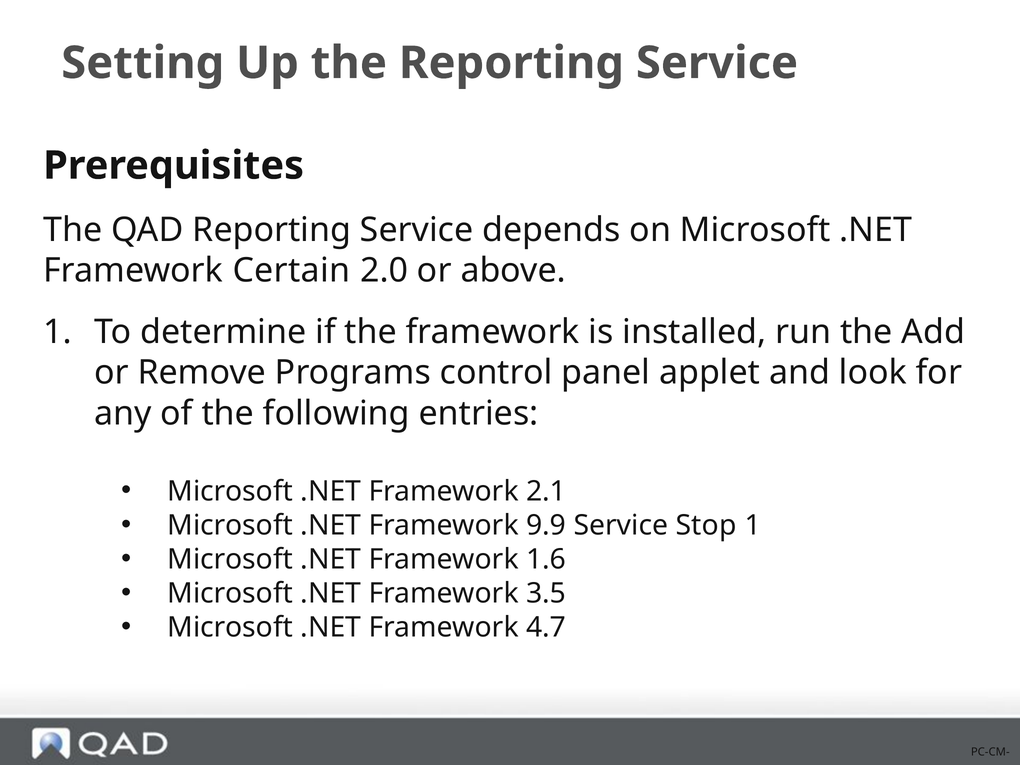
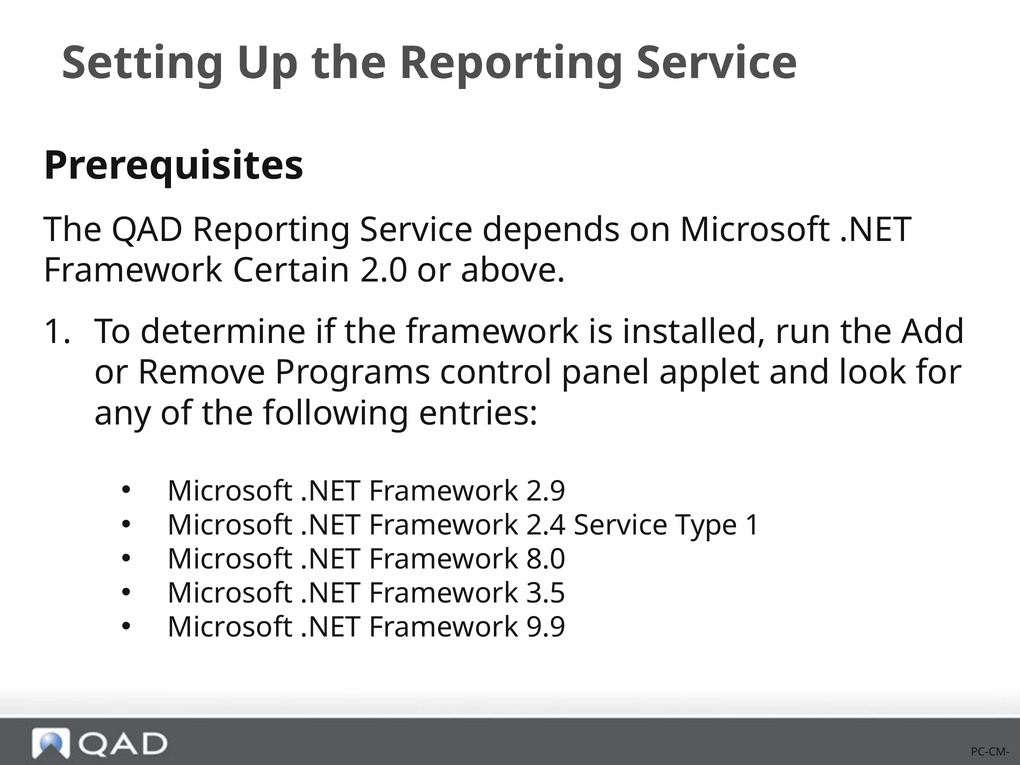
2.1: 2.1 -> 2.9
9.9: 9.9 -> 2.4
Stop: Stop -> Type
1.6: 1.6 -> 8.0
4.7: 4.7 -> 9.9
